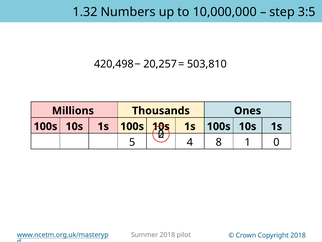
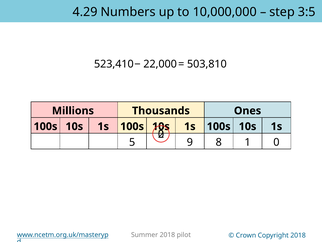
1.32: 1.32 -> 4.29
20,257: 20,257 -> 22,000
420,498: 420,498 -> 523,410
4: 4 -> 9
